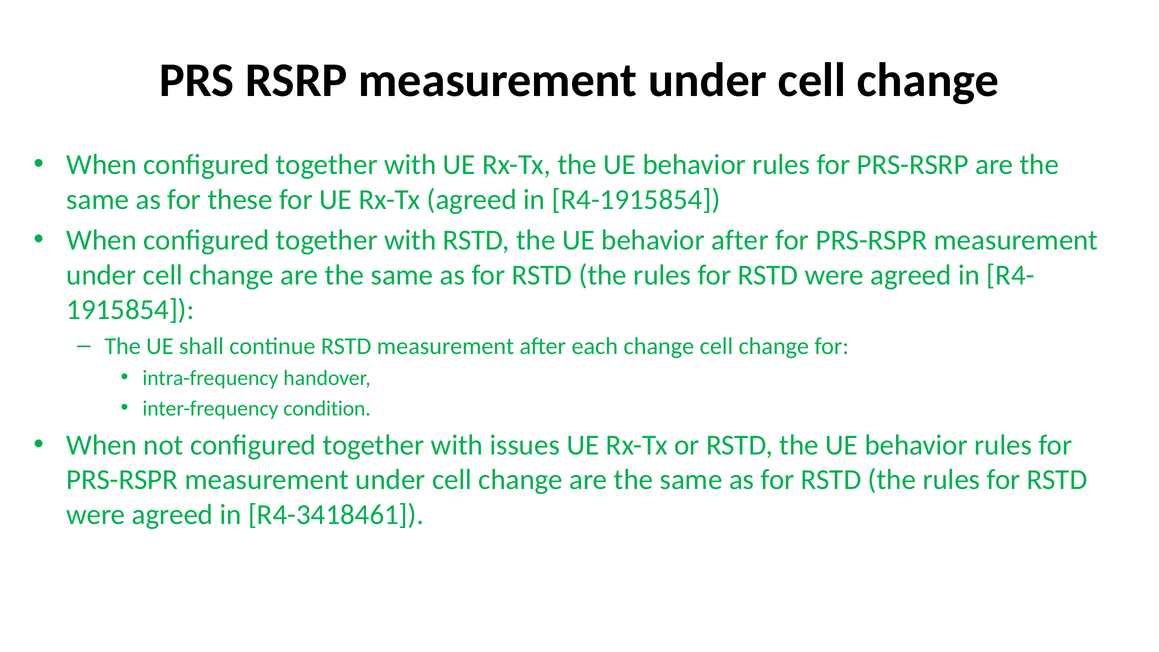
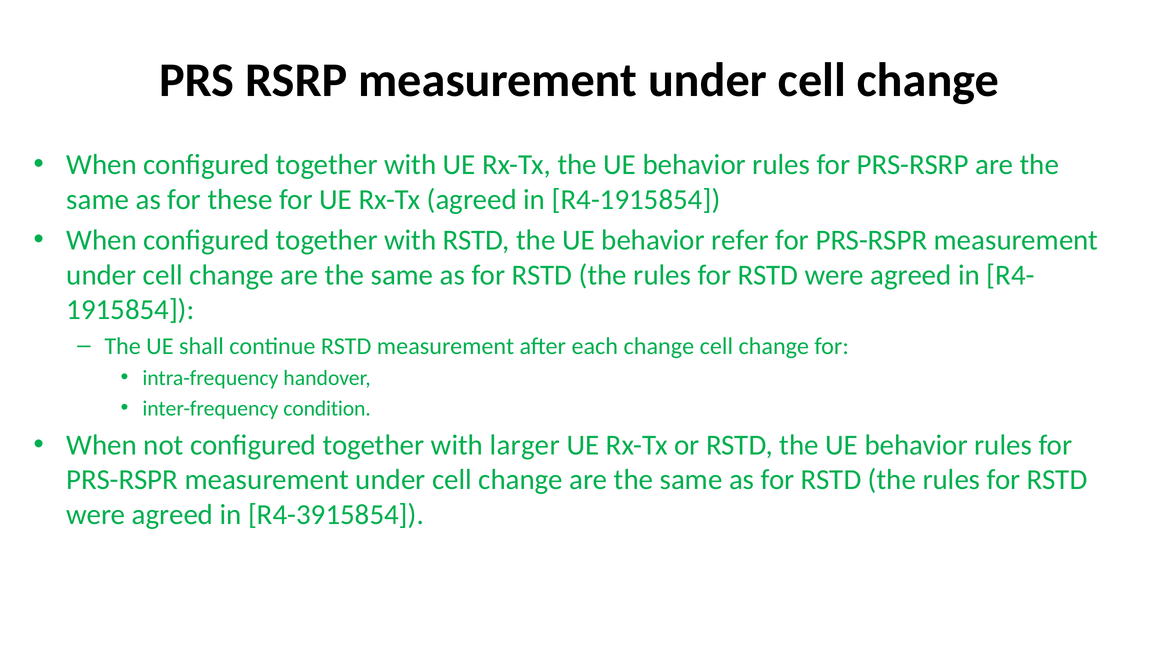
behavior after: after -> refer
issues: issues -> larger
R4-3418461: R4-3418461 -> R4-3915854
